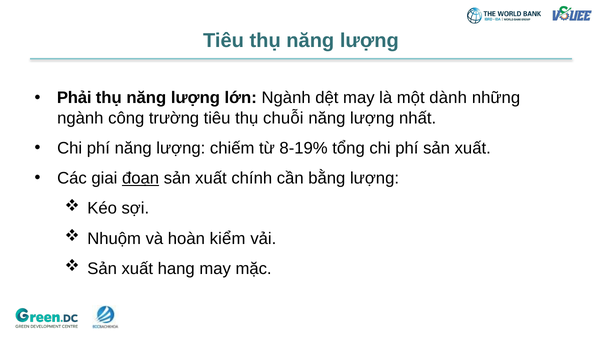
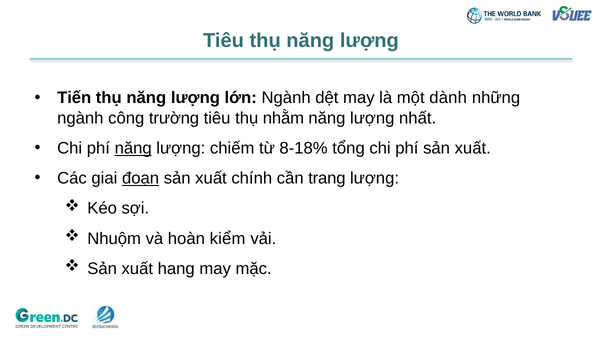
Phải: Phải -> Tiến
chuỗi: chuỗi -> nhằm
năng at (133, 148) underline: none -> present
8-19%: 8-19% -> 8-18%
bằng: bằng -> trang
